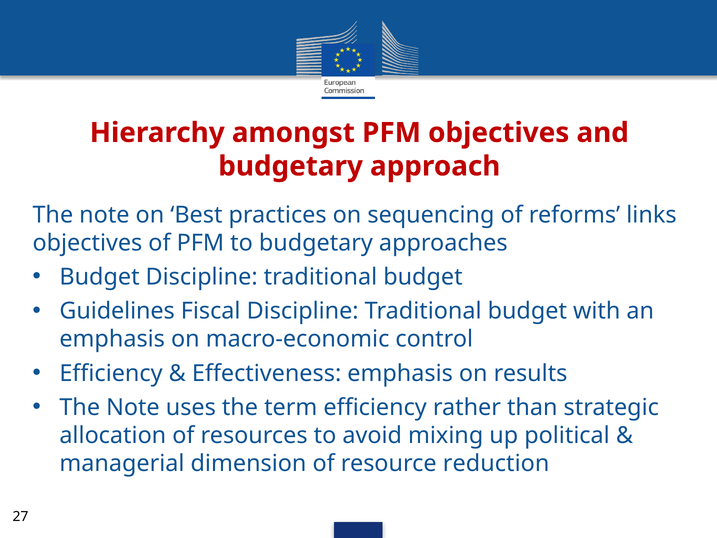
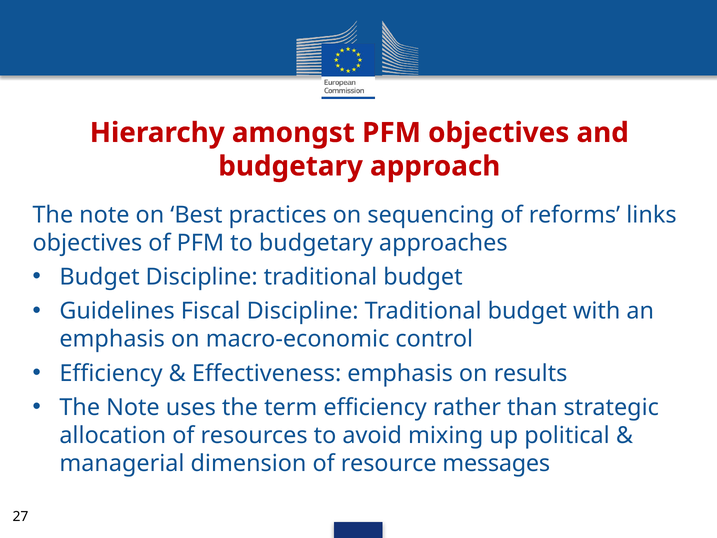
reduction: reduction -> messages
